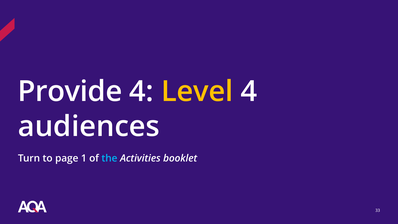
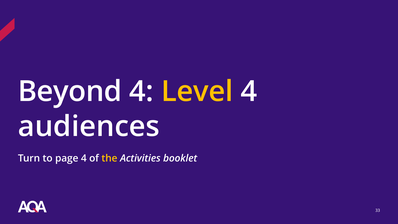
Provide: Provide -> Beyond
page 1: 1 -> 4
the colour: light blue -> yellow
